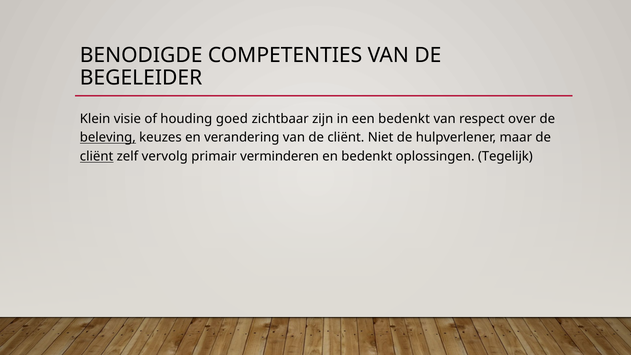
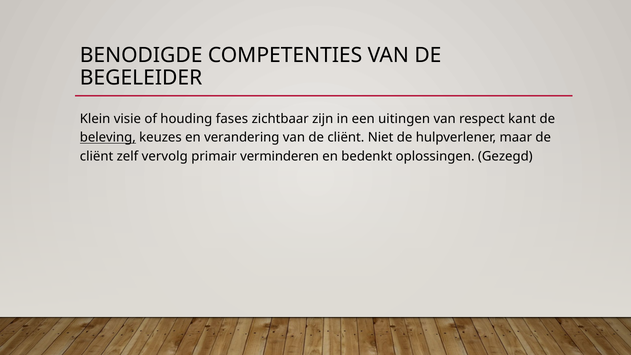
goed: goed -> fases
een bedenkt: bedenkt -> uitingen
over: over -> kant
cliënt at (97, 157) underline: present -> none
Tegelijk: Tegelijk -> Gezegd
